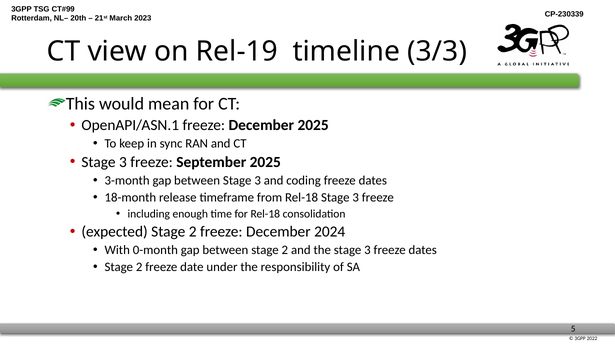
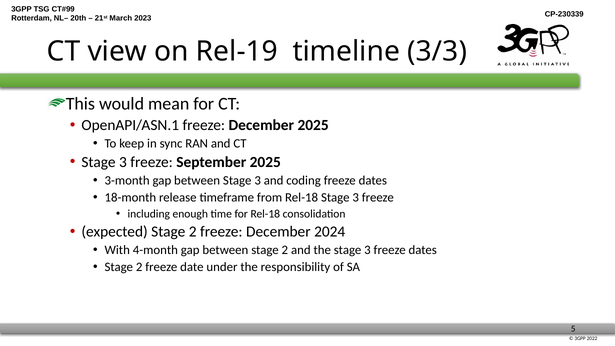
0-month: 0-month -> 4-month
